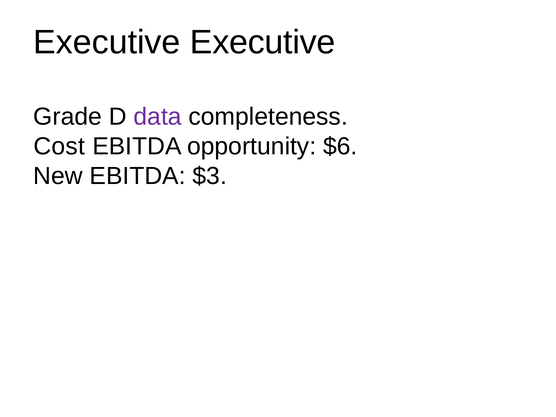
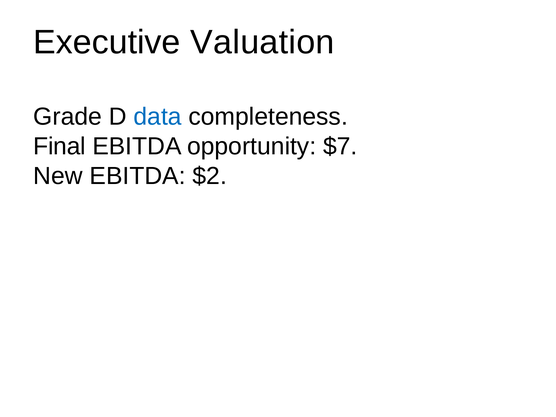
Executive Executive: Executive -> Valuation
data colour: purple -> blue
Cost: Cost -> Final
$6: $6 -> $7
$3: $3 -> $2
